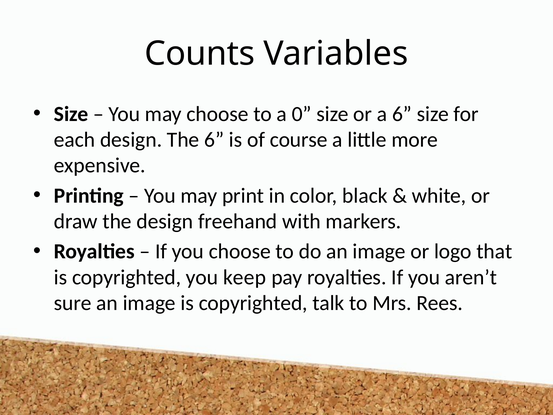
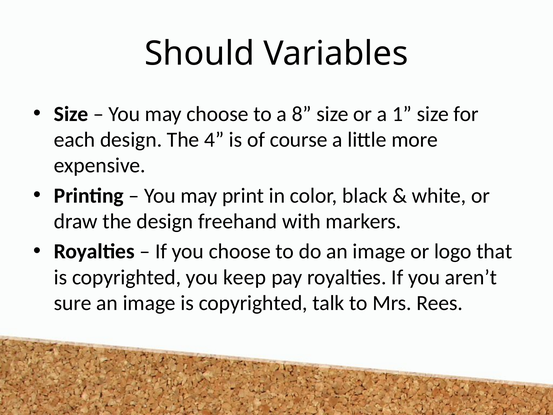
Counts: Counts -> Should
0: 0 -> 8
a 6: 6 -> 1
The 6: 6 -> 4
